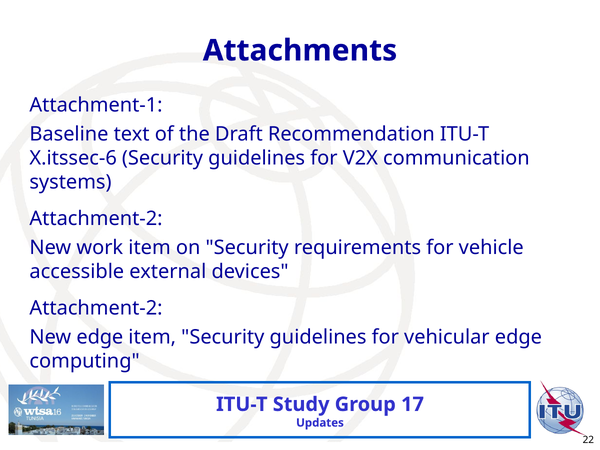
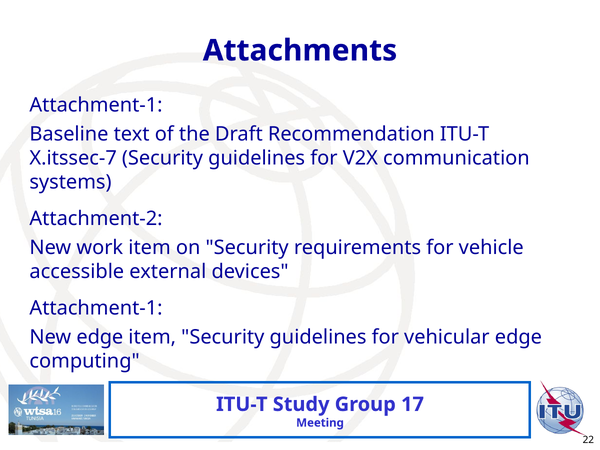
X.itssec-6: X.itssec-6 -> X.itssec-7
Attachment-2 at (96, 308): Attachment-2 -> Attachment-1
Updates: Updates -> Meeting
